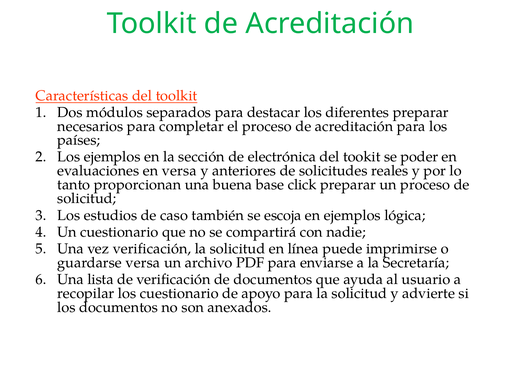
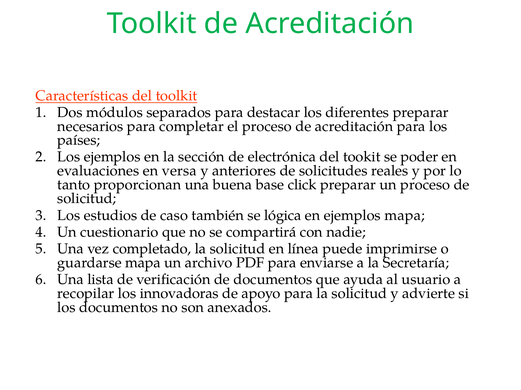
escoja: escoja -> lógica
ejemplos lógica: lógica -> mapa
vez verificación: verificación -> completado
guardarse versa: versa -> mapa
los cuestionario: cuestionario -> innovadoras
